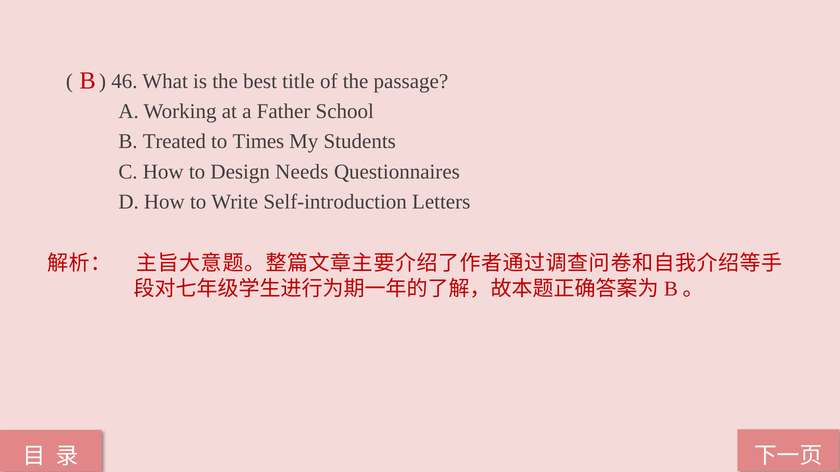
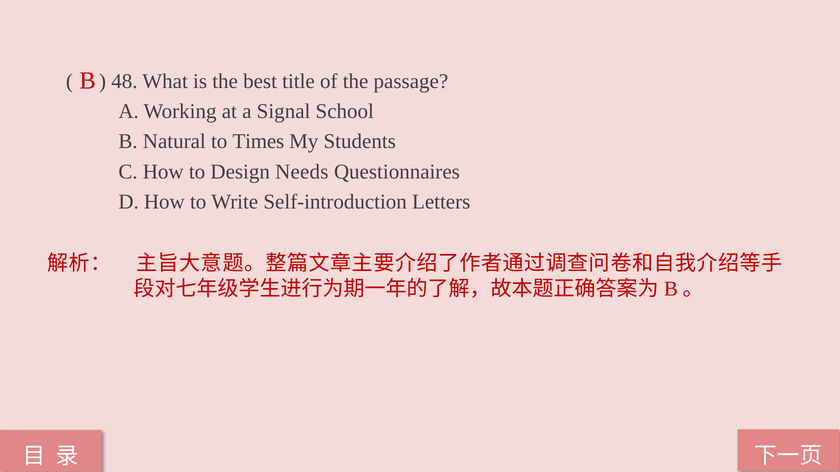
46: 46 -> 48
Father: Father -> Signal
Treated: Treated -> Natural
